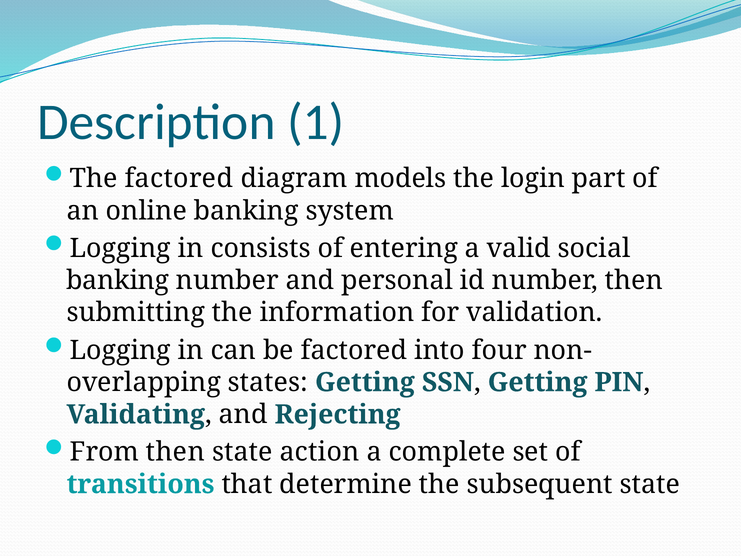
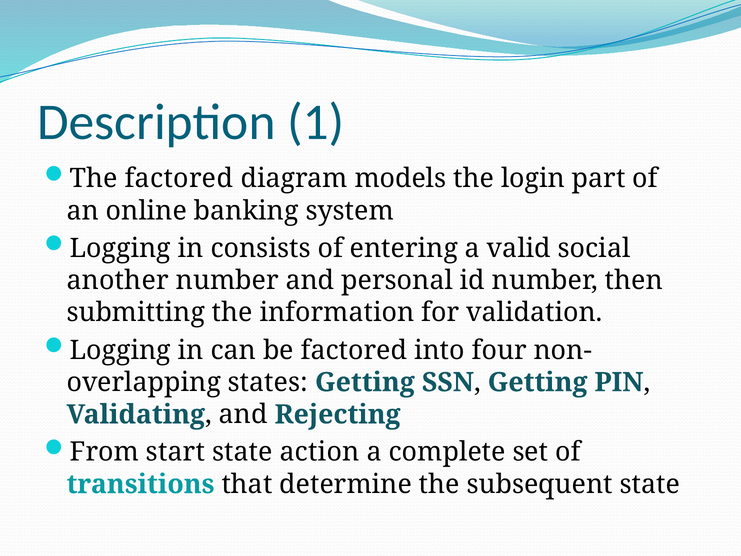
banking at (118, 280): banking -> another
From then: then -> start
